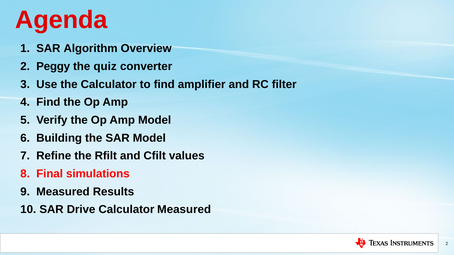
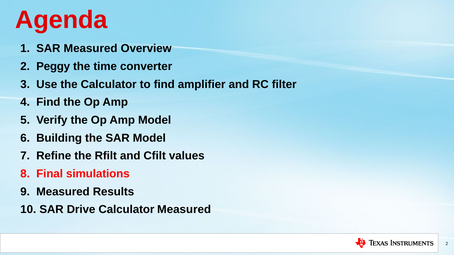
SAR Algorithm: Algorithm -> Measured
quiz: quiz -> time
